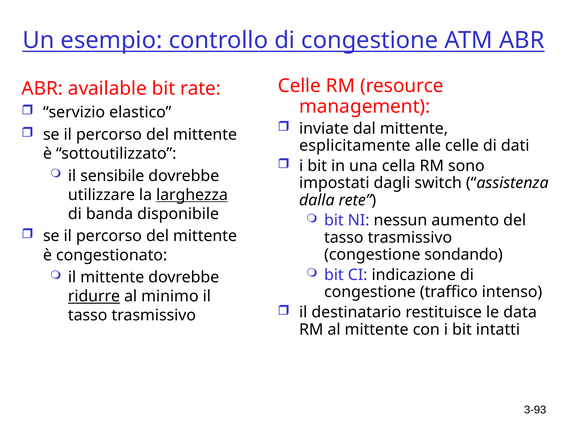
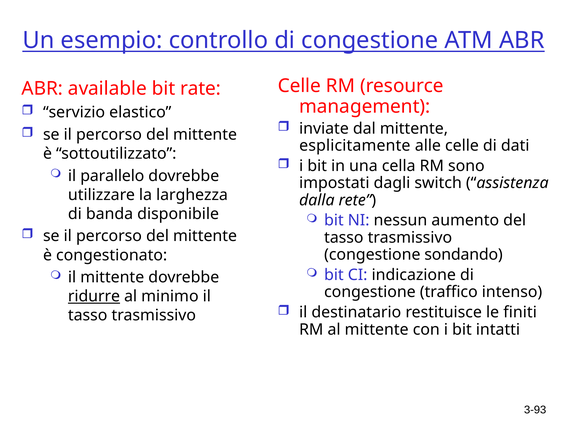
sensibile: sensibile -> parallelo
larghezza underline: present -> none
data: data -> finiti
